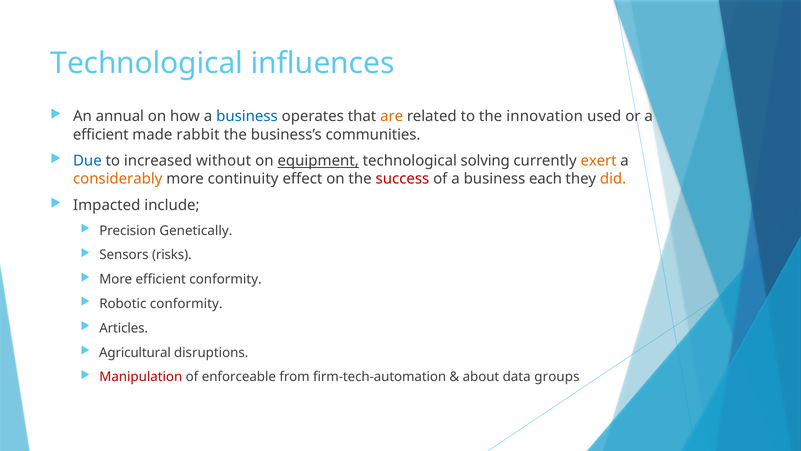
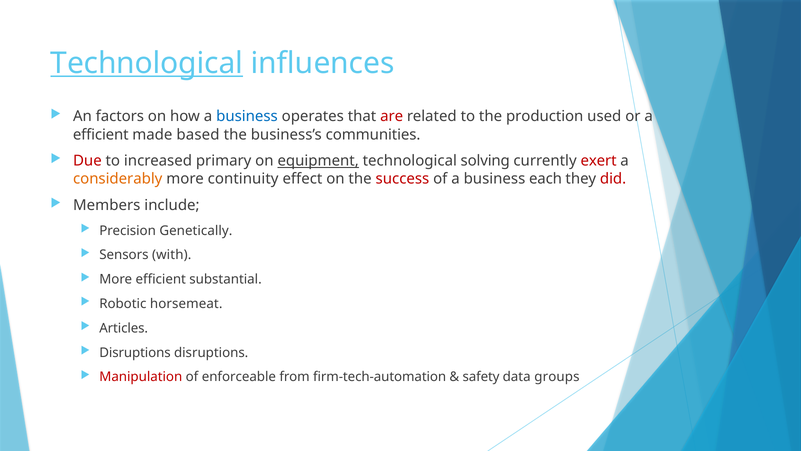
Technological at (147, 63) underline: none -> present
annual: annual -> factors
are colour: orange -> red
innovation: innovation -> production
rabbit: rabbit -> based
Due colour: blue -> red
without: without -> primary
exert colour: orange -> red
did colour: orange -> red
Impacted: Impacted -> Members
risks: risks -> with
efficient conformity: conformity -> substantial
Robotic conformity: conformity -> horsemeat
Agricultural at (135, 352): Agricultural -> Disruptions
about: about -> safety
